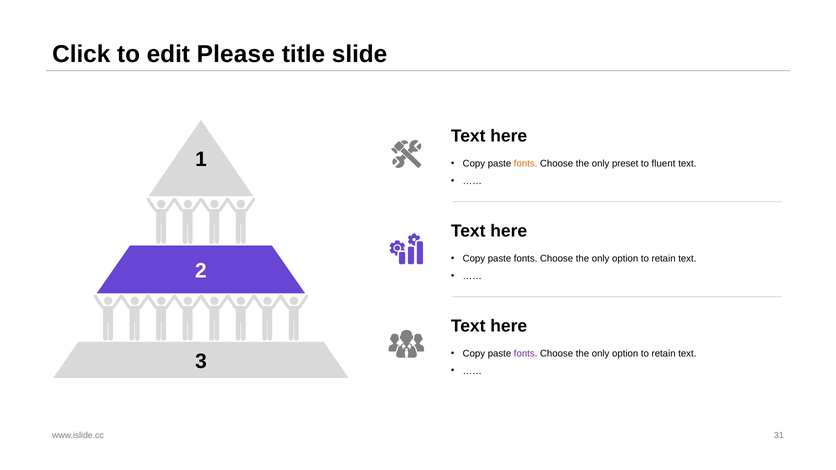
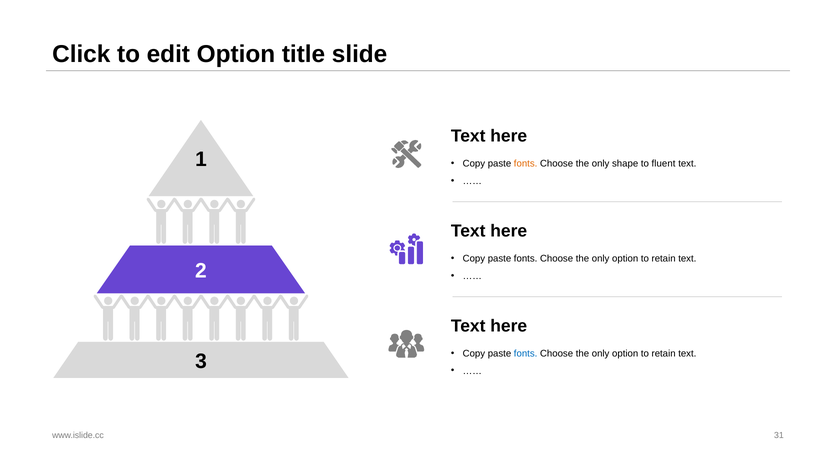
edit Please: Please -> Option
preset: preset -> shape
fonts at (526, 354) colour: purple -> blue
